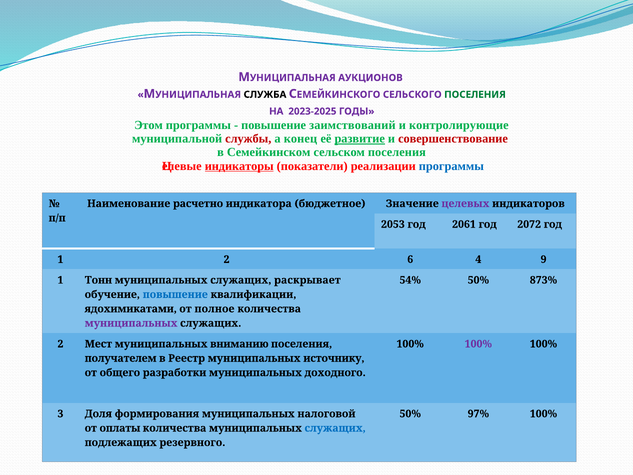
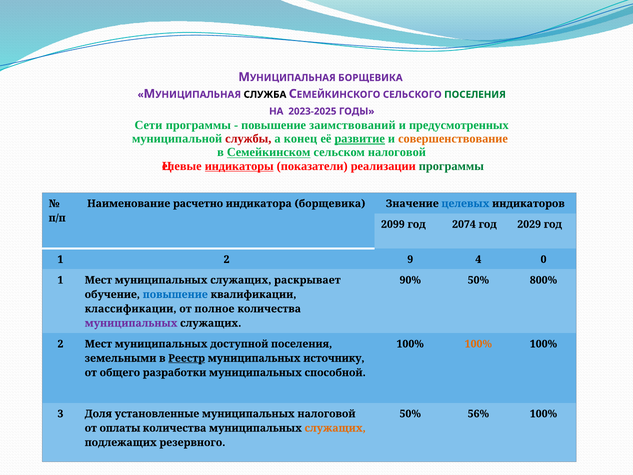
МУНИЦИПАЛЬНАЯ АУКЦИОНОВ: АУКЦИОНОВ -> БОРЩЕВИКА
Этом: Этом -> Сети
контролирующие: контролирующие -> предусмотренных
совершенствование colour: red -> orange
Семейкинском underline: none -> present
сельском поселения: поселения -> налоговой
программы at (451, 166) colour: blue -> green
индикатора бюджетное: бюджетное -> борщевика
целевых colour: purple -> blue
2053: 2053 -> 2099
2061: 2061 -> 2074
2072: 2072 -> 2029
6: 6 -> 9
9: 9 -> 0
1 Тонн: Тонн -> Мест
54%: 54% -> 90%
873%: 873% -> 800%
ядохимикатами: ядохимикатами -> классификации
вниманию: вниманию -> доступной
100% at (478, 344) colour: purple -> orange
получателем: получателем -> земельными
Реестр underline: none -> present
доходного: доходного -> способной
формирования: формирования -> установленные
97%: 97% -> 56%
служащих at (335, 428) colour: blue -> orange
